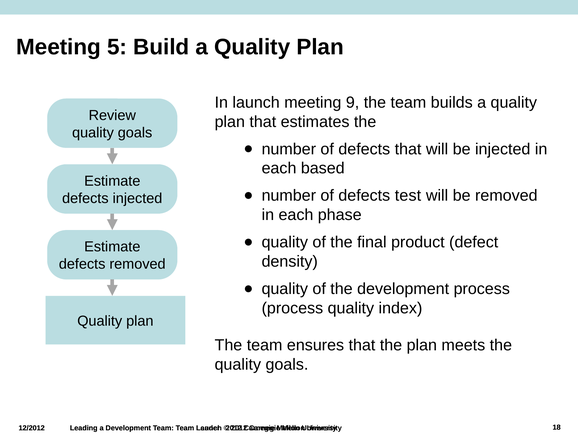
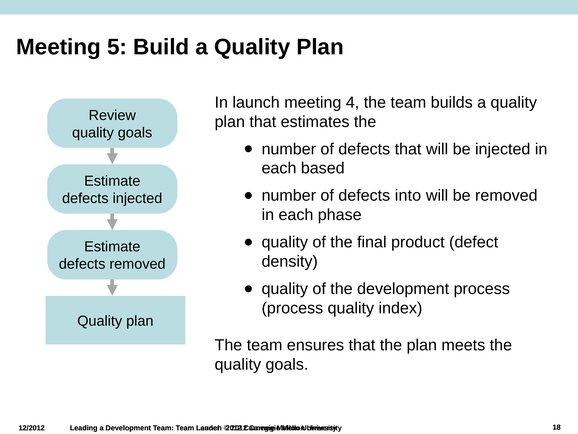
9: 9 -> 4
test: test -> into
